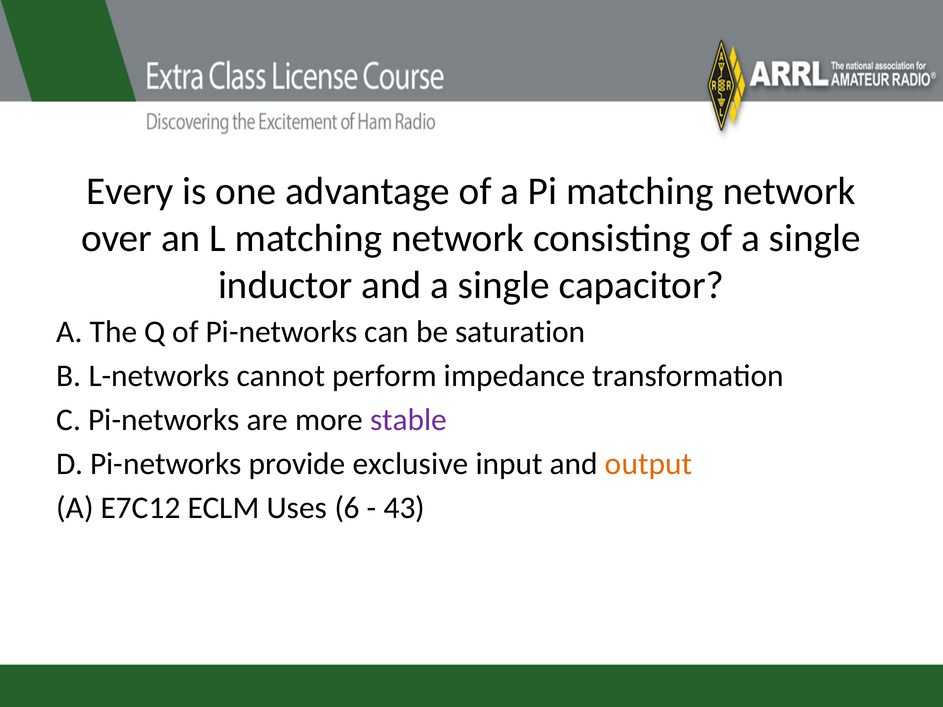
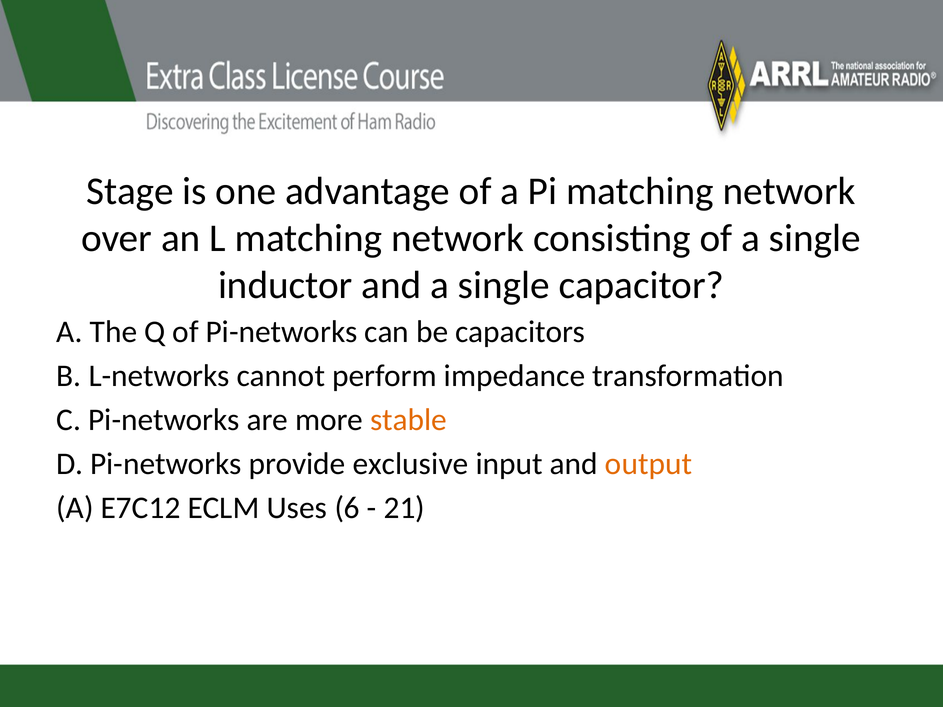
Every: Every -> Stage
saturation: saturation -> capacitors
stable colour: purple -> orange
43: 43 -> 21
